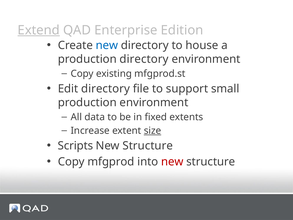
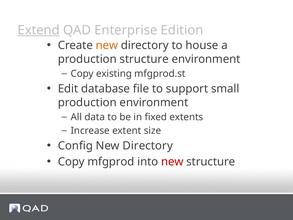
new at (107, 45) colour: blue -> orange
production directory: directory -> structure
Edit directory: directory -> database
size underline: present -> none
Scripts: Scripts -> Config
Structure at (148, 146): Structure -> Directory
